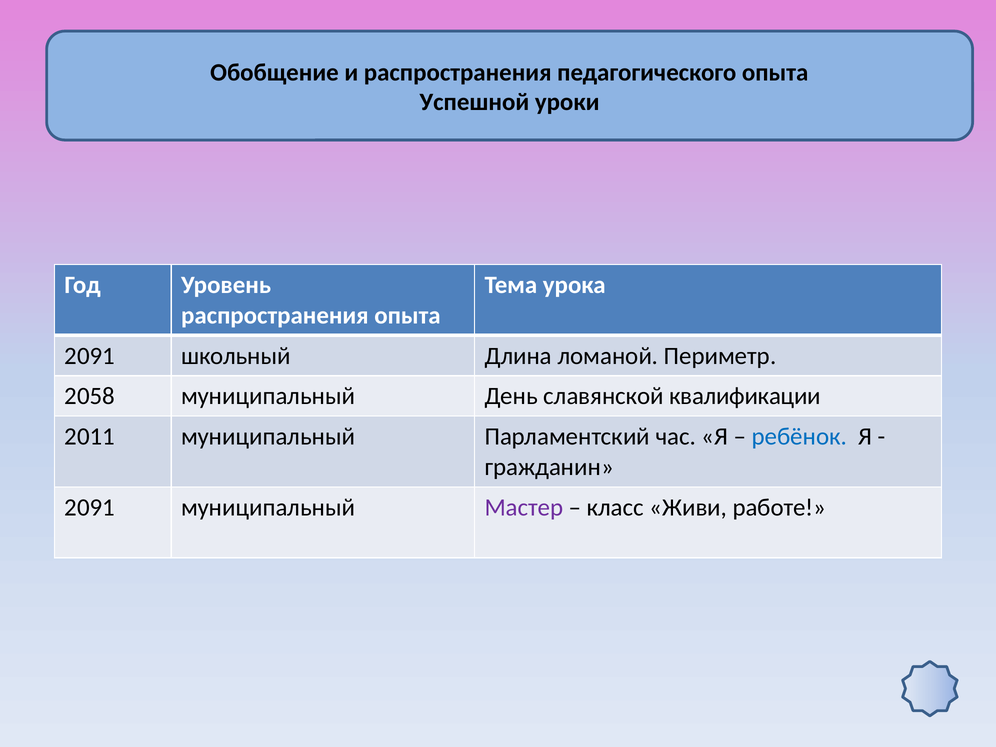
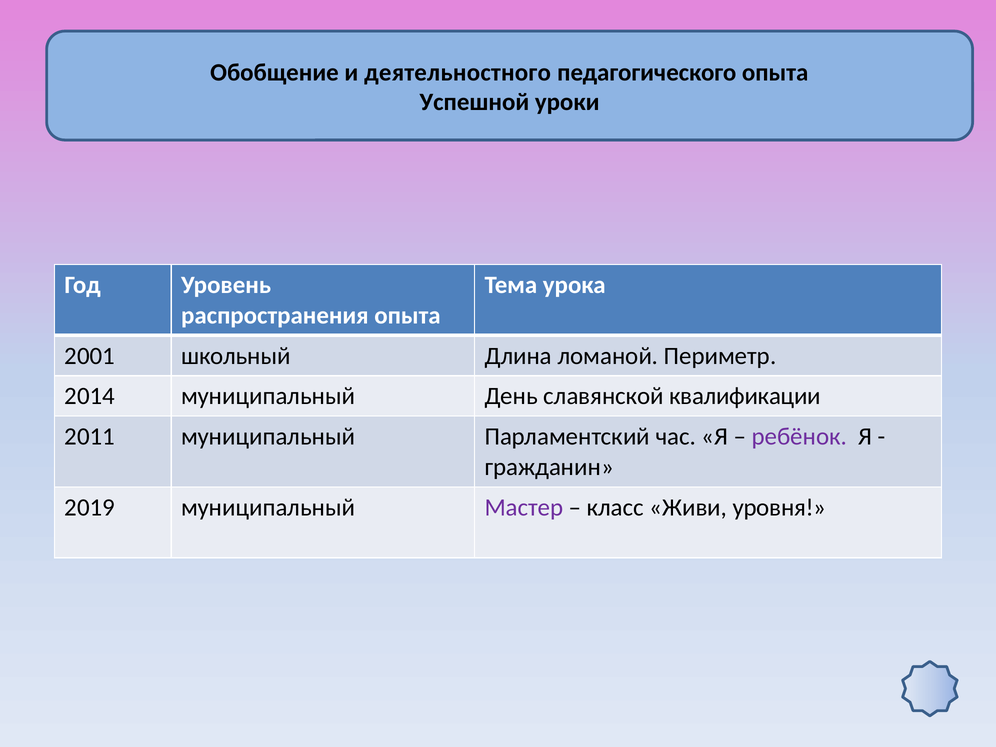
и распространения: распространения -> деятельностного
2091 at (90, 356): 2091 -> 2001
2058: 2058 -> 2014
ребёнок colour: blue -> purple
2091 at (90, 507): 2091 -> 2019
работе: работе -> уровня
